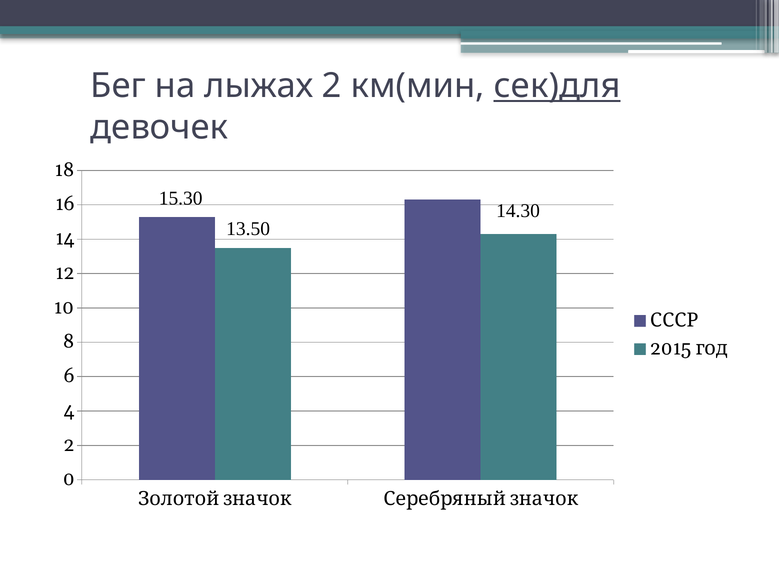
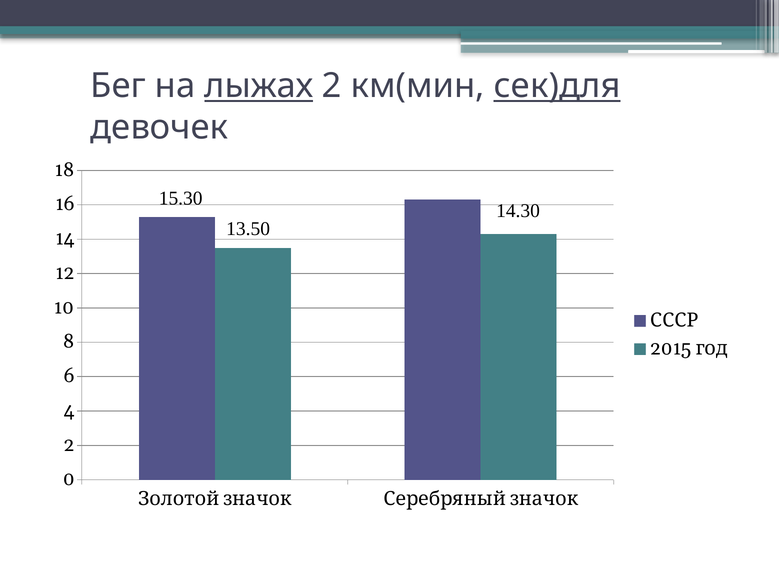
лыжах underline: none -> present
